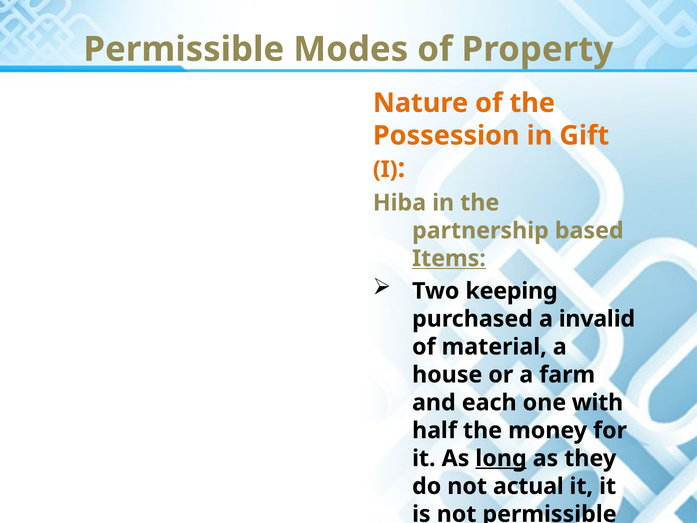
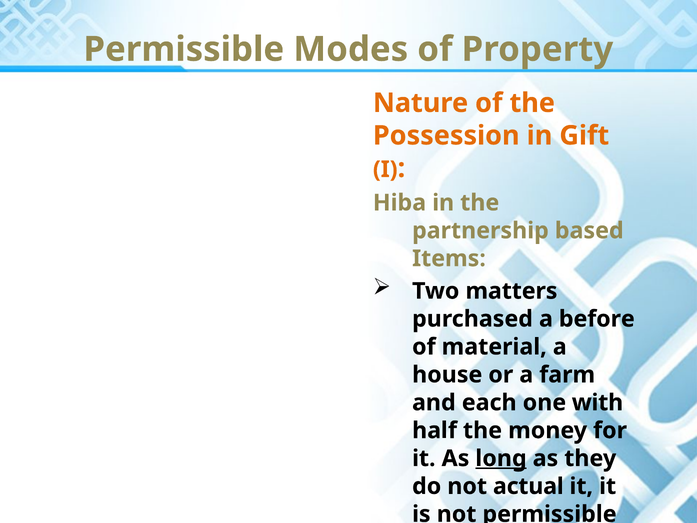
Items underline: present -> none
keeping: keeping -> matters
invalid: invalid -> before
